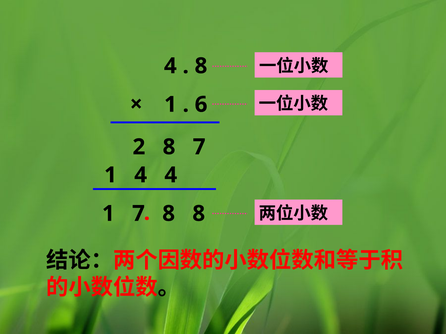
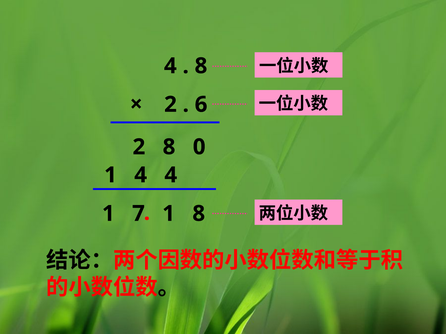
1 at (171, 105): 1 -> 2
8 7: 7 -> 0
7 8: 8 -> 1
